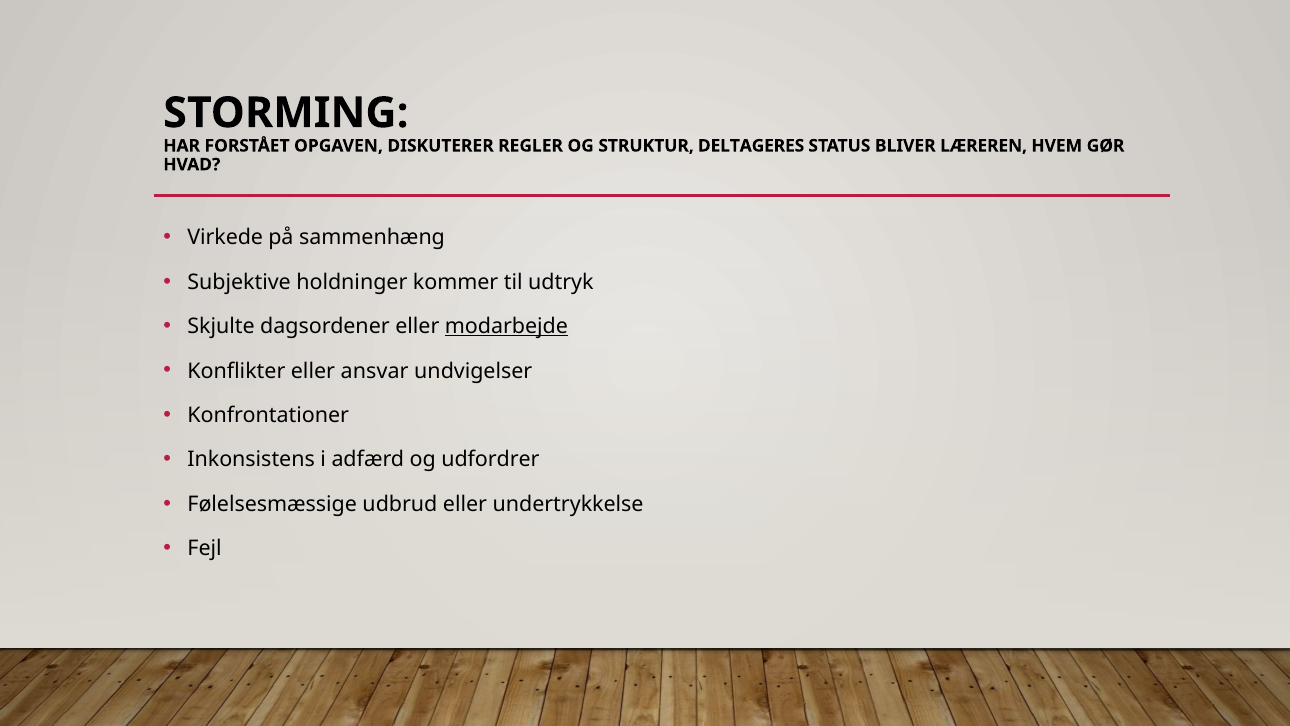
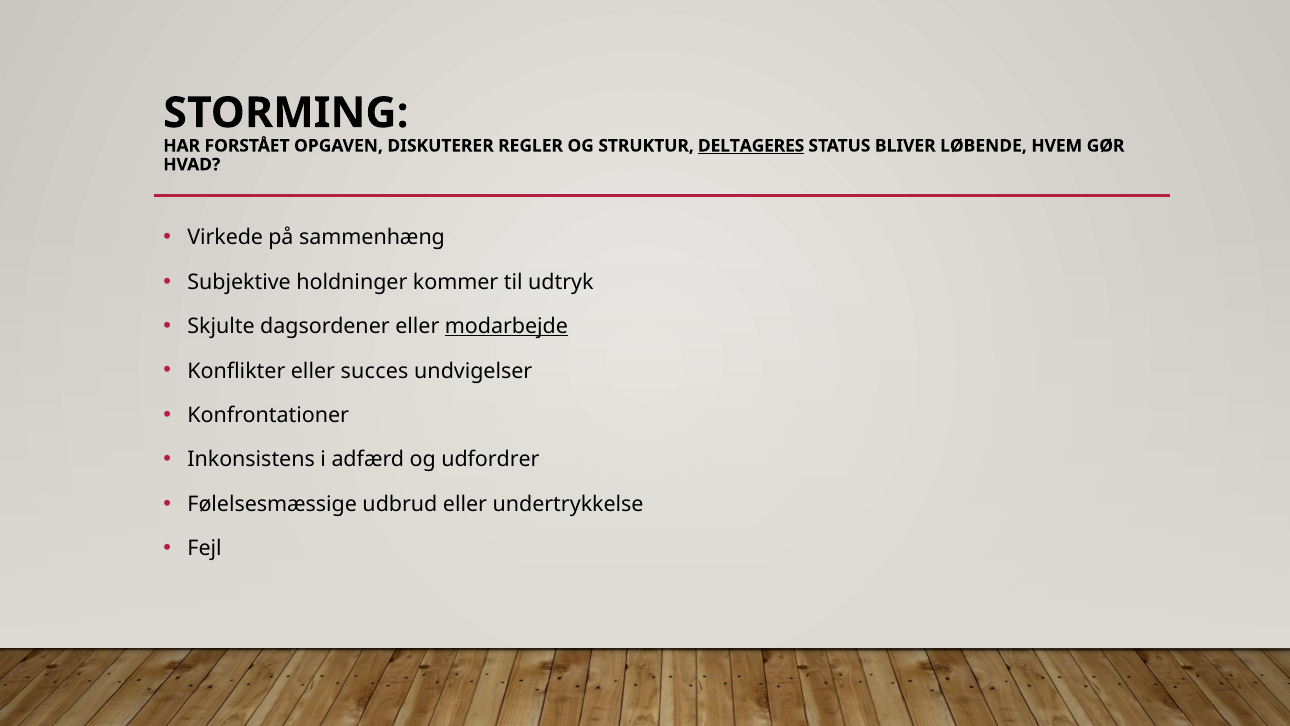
DELTAGERES underline: none -> present
LÆREREN: LÆREREN -> LØBENDE
ansvar: ansvar -> succes
